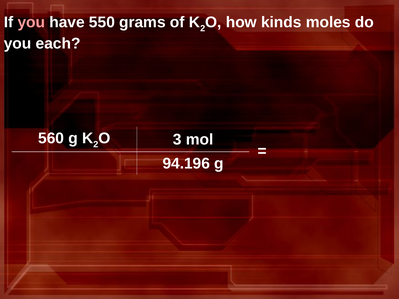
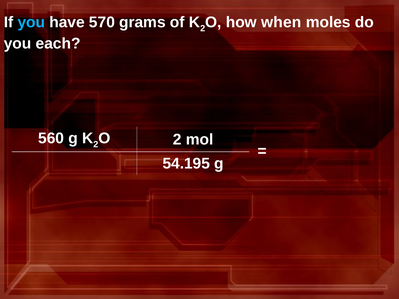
you at (31, 22) colour: pink -> light blue
550: 550 -> 570
kinds: kinds -> when
3 at (177, 140): 3 -> 2
94.196: 94.196 -> 54.195
